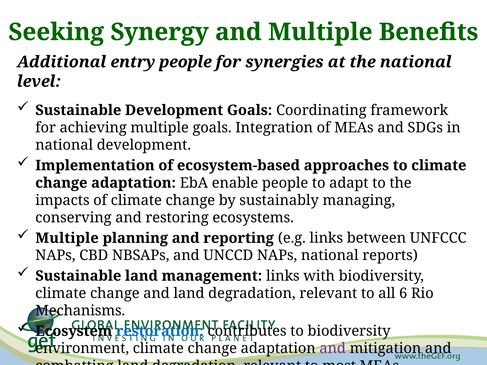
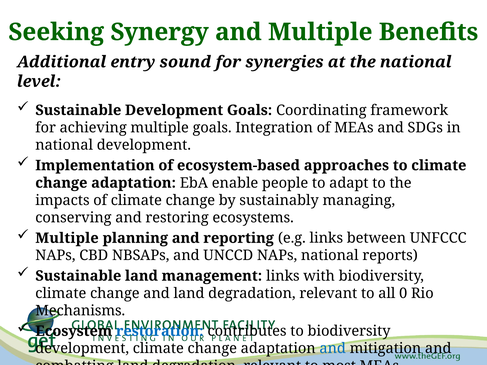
entry people: people -> sound
6: 6 -> 0
environment at (82, 349): environment -> development
and at (333, 349) colour: purple -> blue
